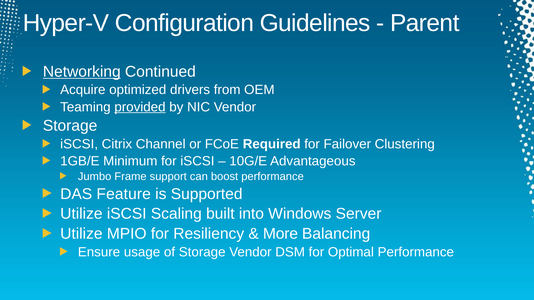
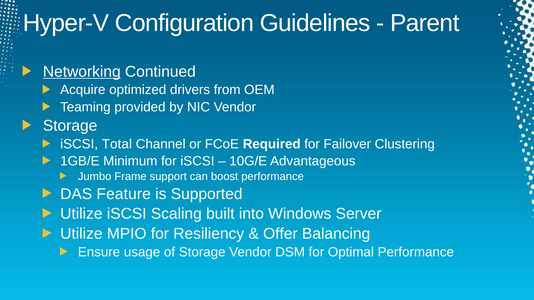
provided underline: present -> none
Citrix: Citrix -> Total
More: More -> Offer
